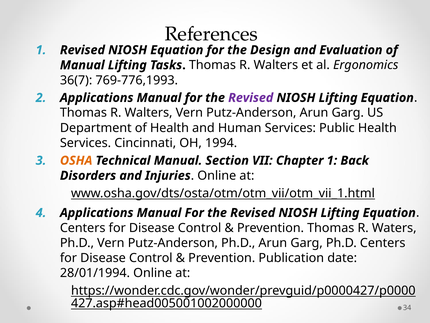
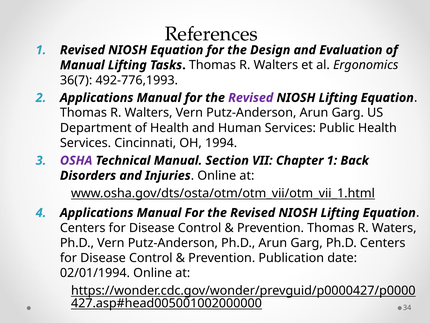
769-776,1993: 769-776,1993 -> 492-776,1993
OSHA colour: orange -> purple
28/01/1994: 28/01/1994 -> 02/01/1994
